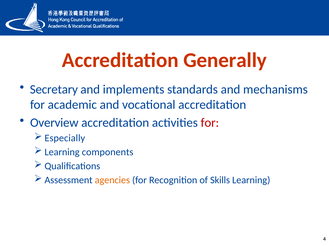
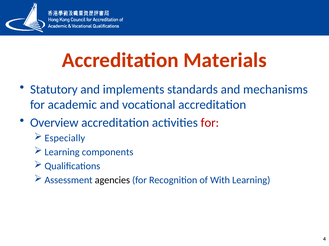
Generally: Generally -> Materials
Secretary: Secretary -> Statutory
agencies colour: orange -> black
Skills: Skills -> With
